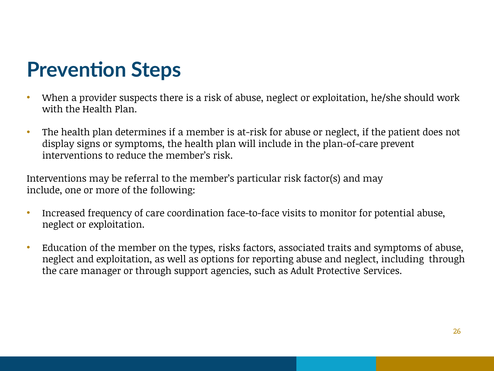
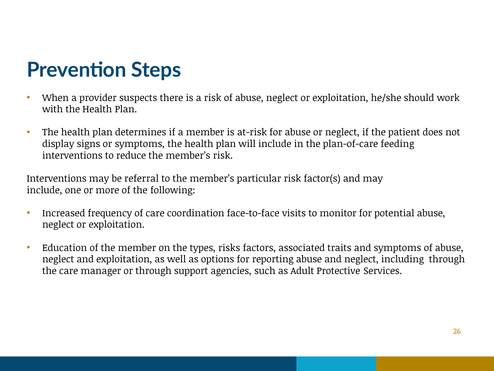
prevent: prevent -> feeding
